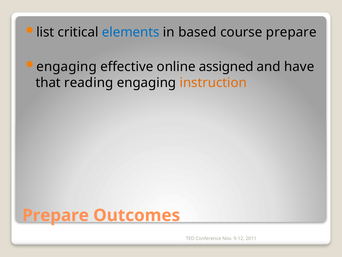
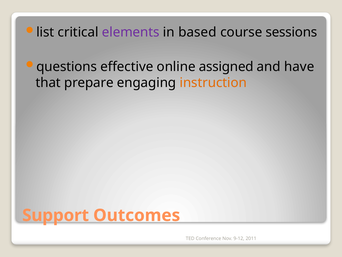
elements colour: blue -> purple
course prepare: prepare -> sessions
engaging at (67, 66): engaging -> questions
reading: reading -> prepare
Prepare at (56, 215): Prepare -> Support
